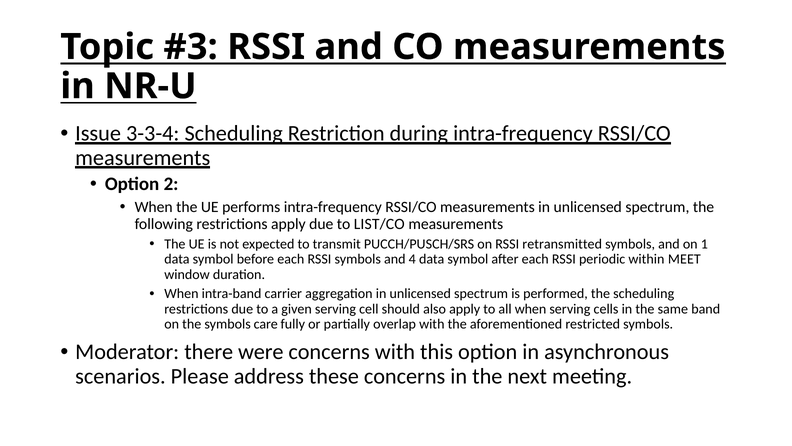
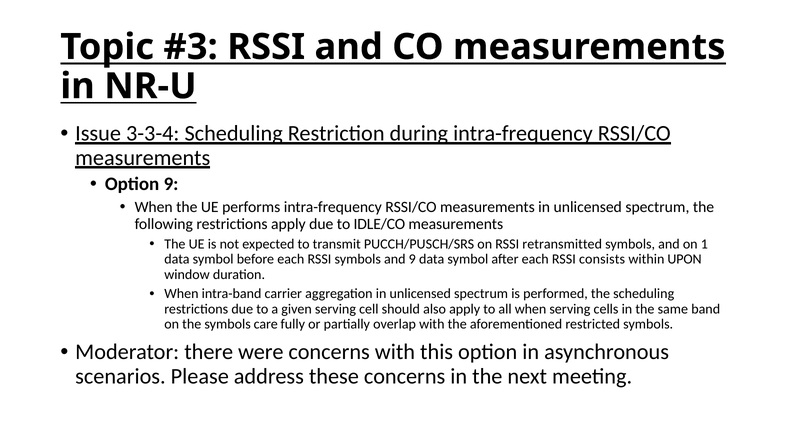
Option 2: 2 -> 9
LIST/CO: LIST/CO -> IDLE/CO
and 4: 4 -> 9
periodic: periodic -> consists
MEET: MEET -> UPON
